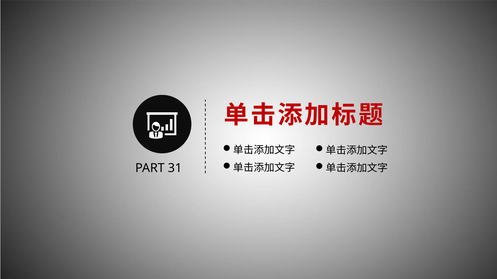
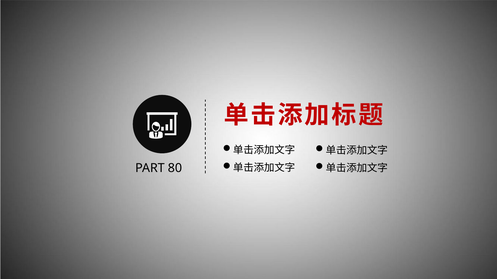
31: 31 -> 80
